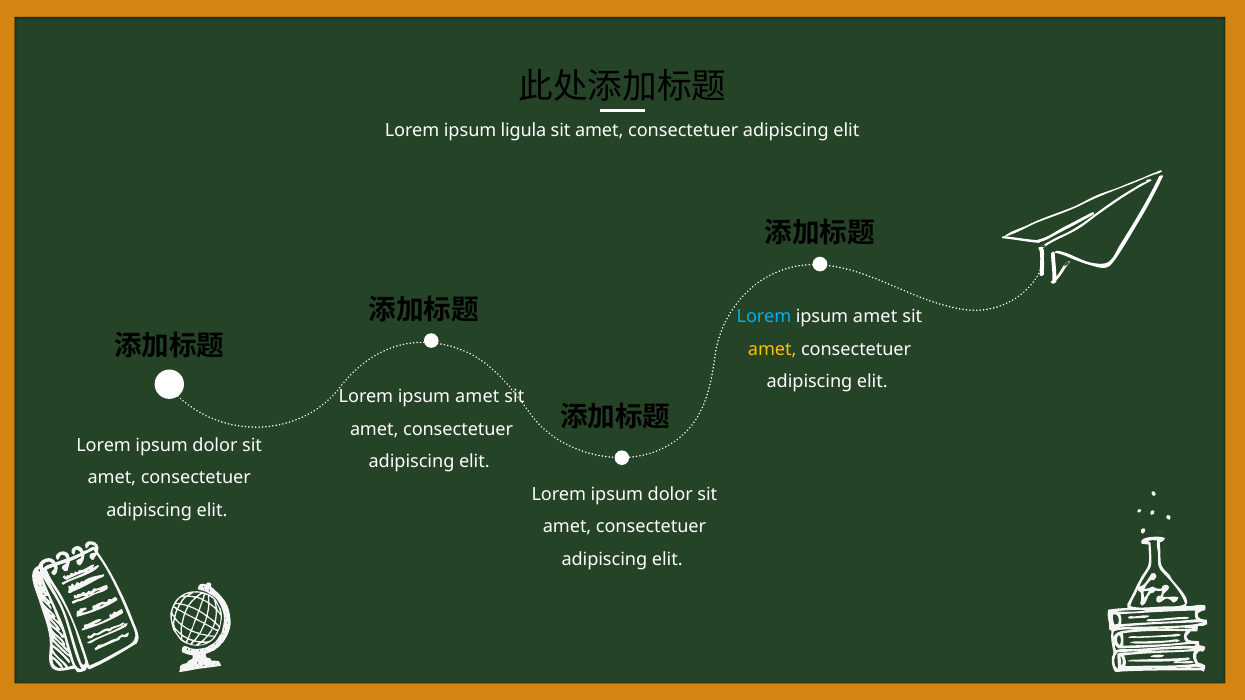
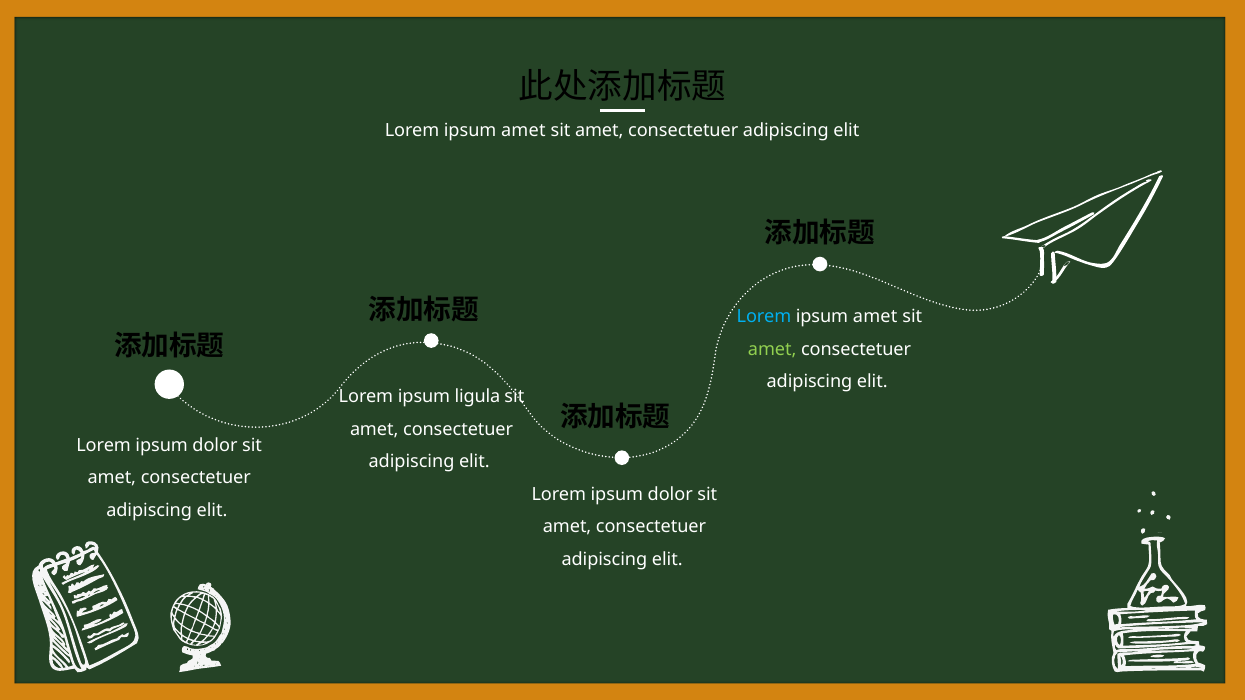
ligula at (524, 131): ligula -> amet
amet at (772, 349) colour: yellow -> light green
amet at (477, 397): amet -> ligula
